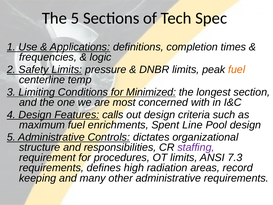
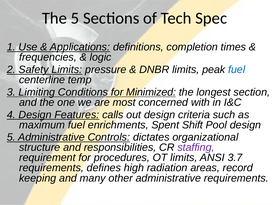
fuel at (237, 69) colour: orange -> blue
Line: Line -> Shift
7.3: 7.3 -> 3.7
